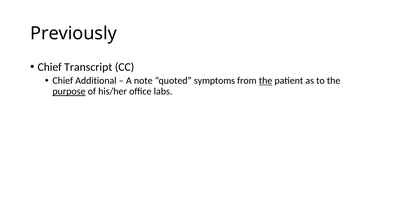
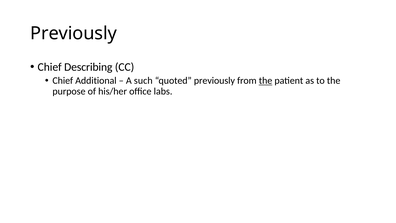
Transcript: Transcript -> Describing
note: note -> such
quoted symptoms: symptoms -> previously
purpose underline: present -> none
